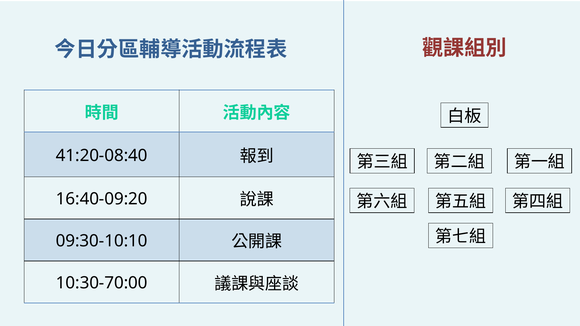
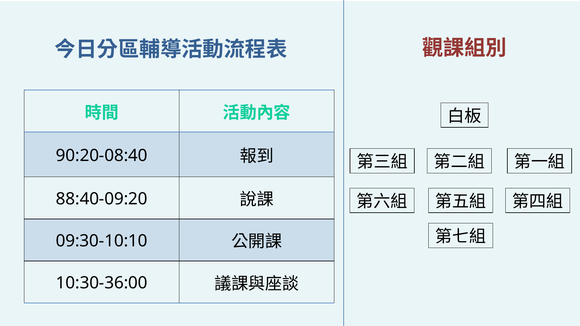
41:20-08:40: 41:20-08:40 -> 90:20-08:40
16:40-09:20: 16:40-09:20 -> 88:40-09:20
10:30-70:00: 10:30-70:00 -> 10:30-36:00
